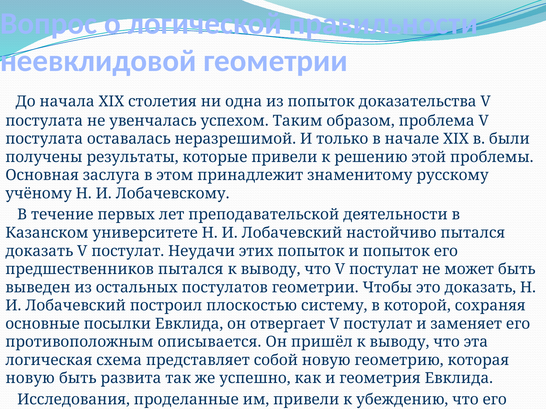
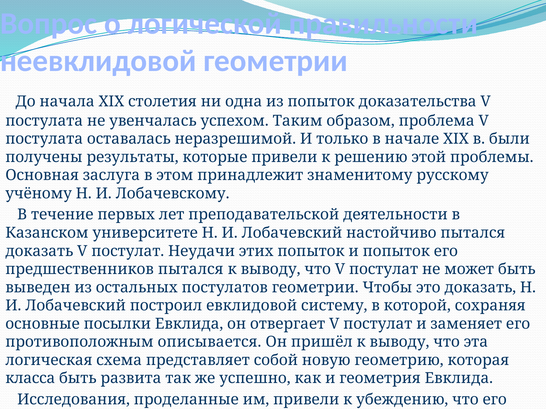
плоскостью: плоскостью -> евклидовой
новую at (30, 379): новую -> класса
